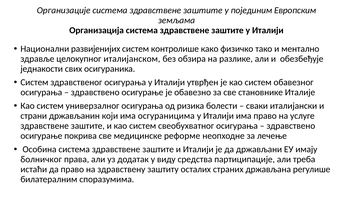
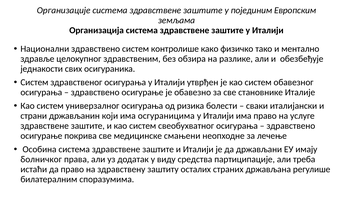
Национални развијенијих: развијенијих -> здравствено
италијанском: италијанском -> здравственим
реформе: реформе -> смањени
